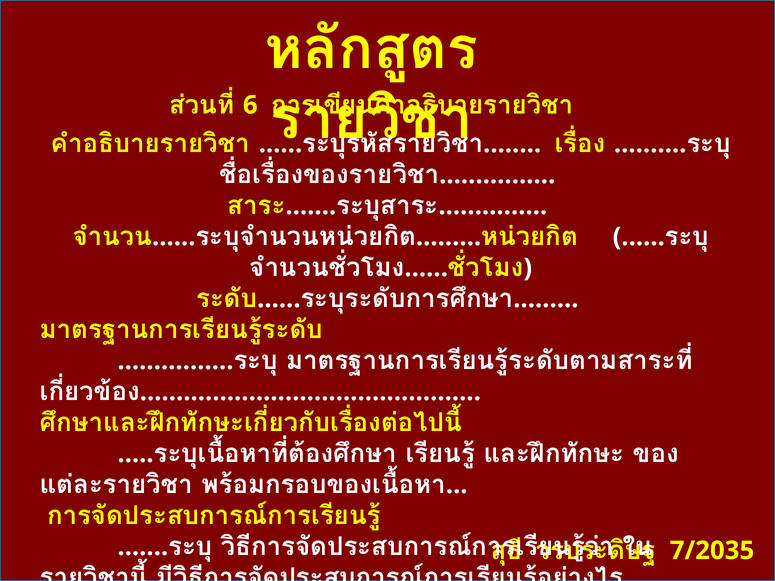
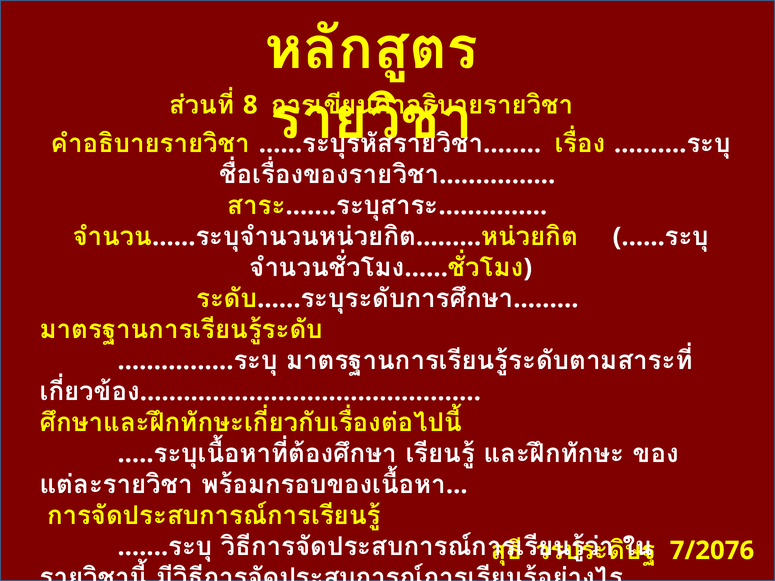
6: 6 -> 8
7/2035: 7/2035 -> 7/2076
